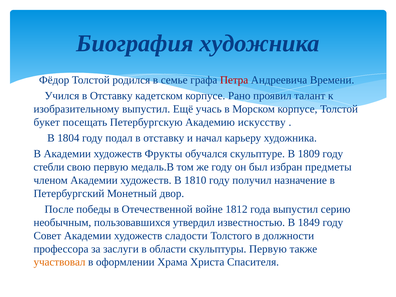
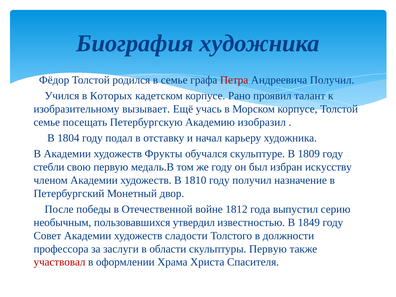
Андреевича Времени: Времени -> Получил
Учился в Отставку: Отставку -> Которых
изобразительному выпустил: выпустил -> вызывает
букет at (47, 122): букет -> семье
искусству: искусству -> изобразил
предметы: предметы -> искусству
участвовал colour: orange -> red
